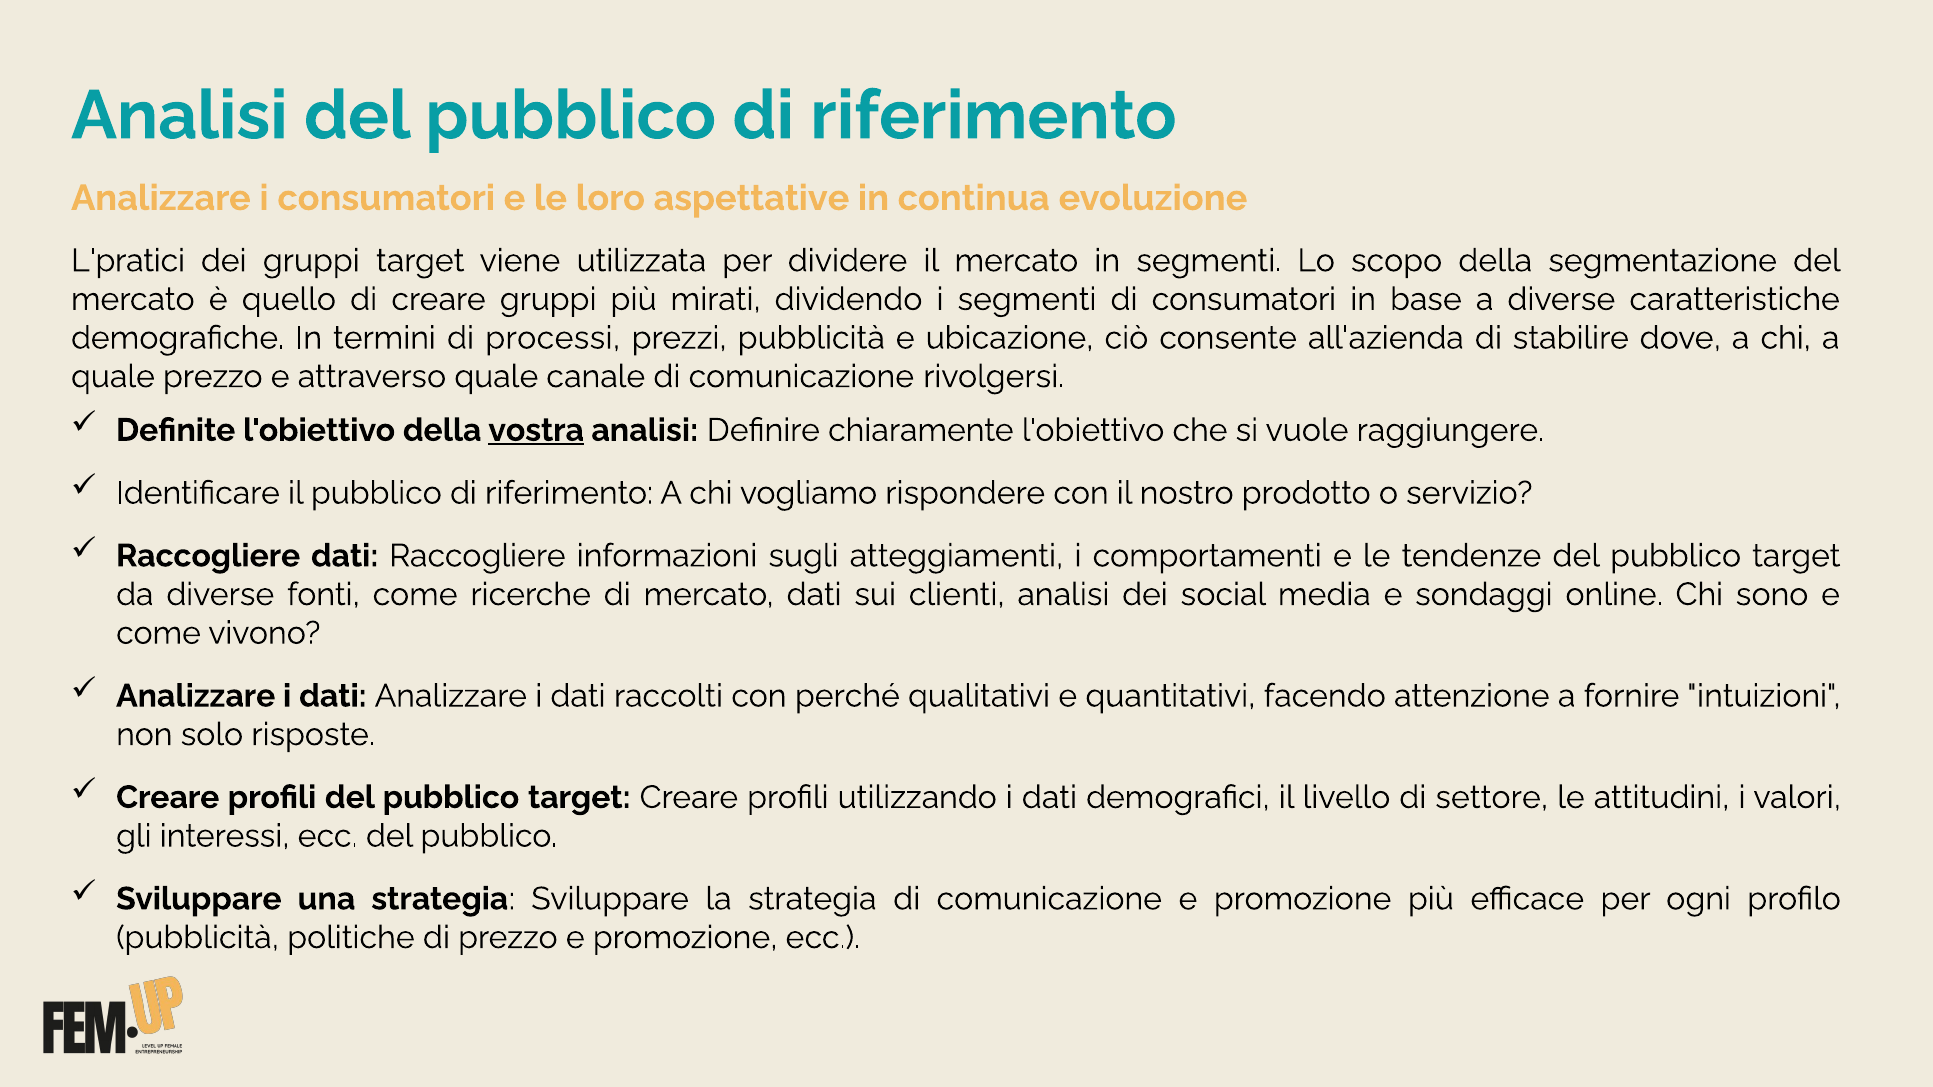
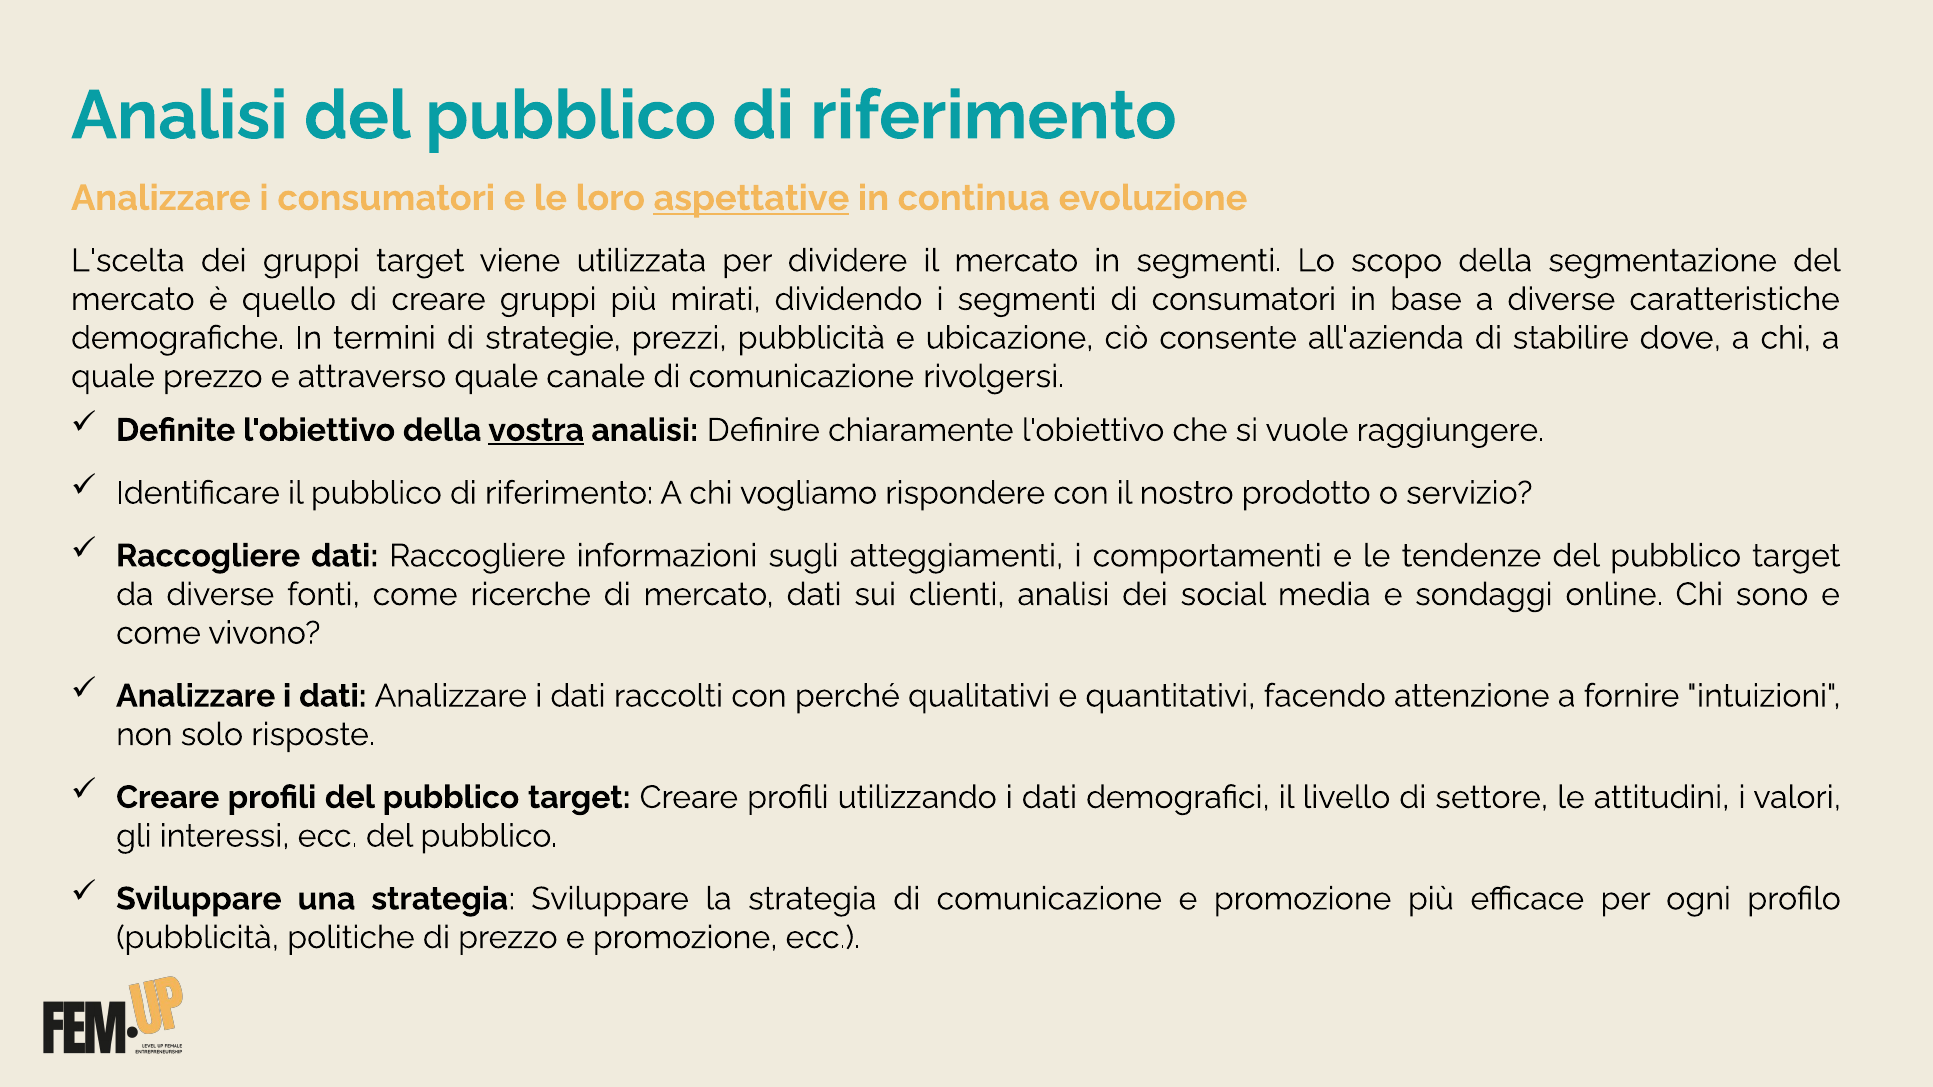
aspettative underline: none -> present
L'pratici: L'pratici -> L'scelta
processi: processi -> strategie
